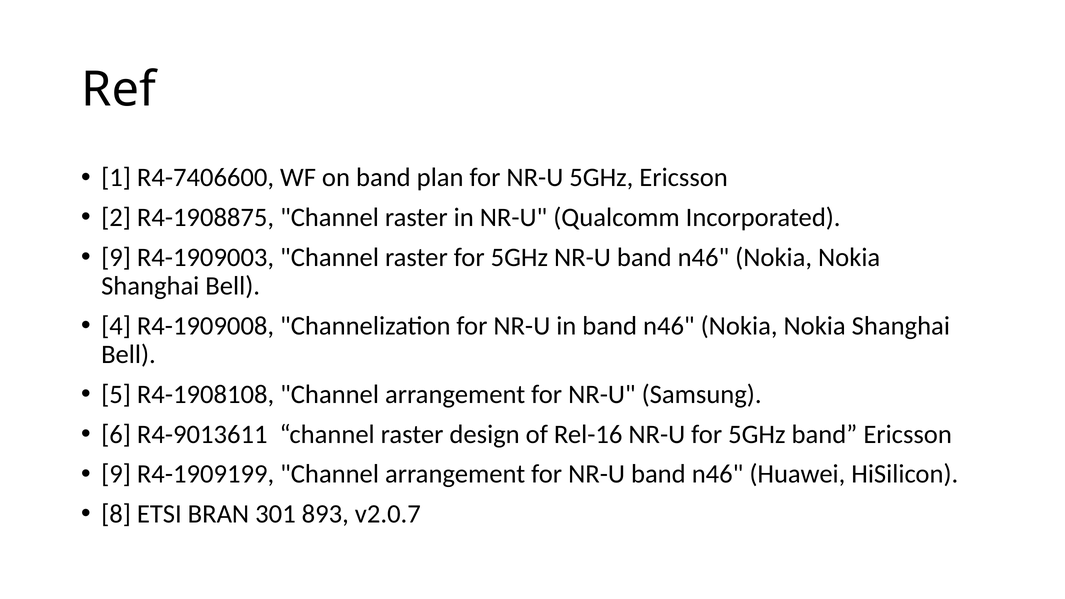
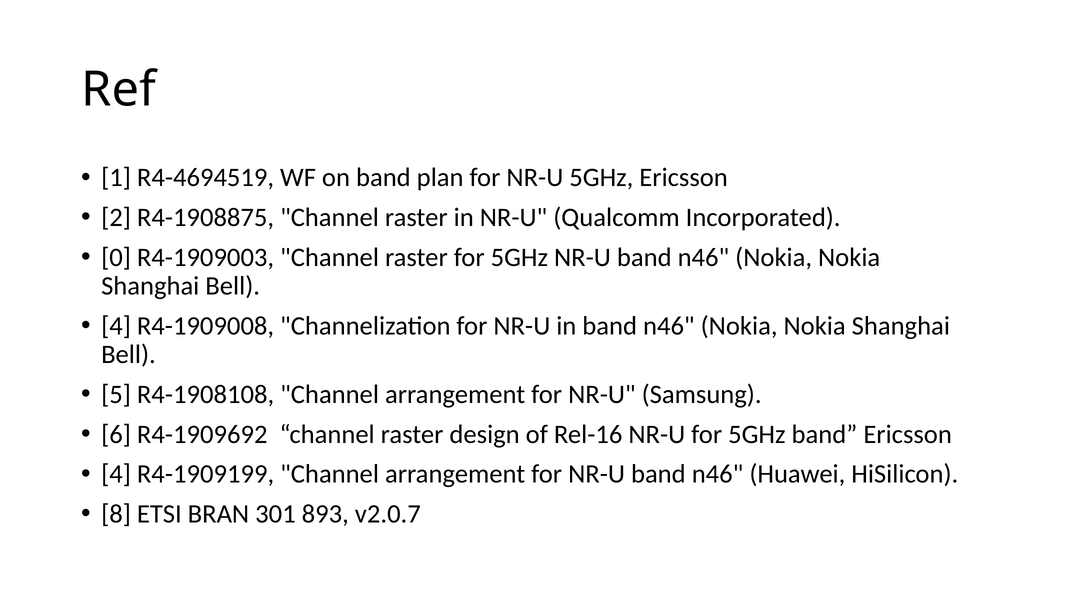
R4-7406600: R4-7406600 -> R4-4694519
9 at (116, 257): 9 -> 0
R4-9013611: R4-9013611 -> R4-1909692
9 at (116, 474): 9 -> 4
